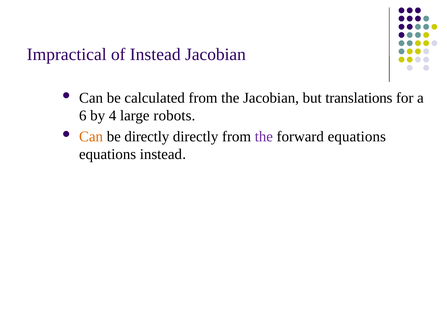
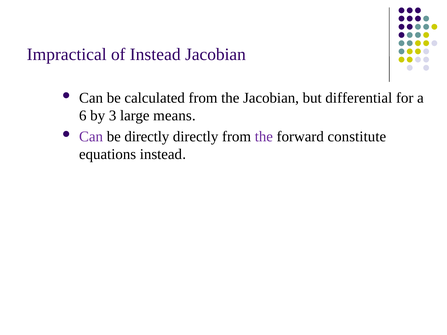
translations: translations -> differential
4: 4 -> 3
robots: robots -> means
Can at (91, 137) colour: orange -> purple
forward equations: equations -> constitute
